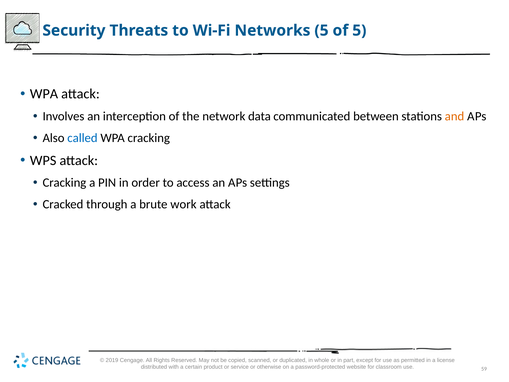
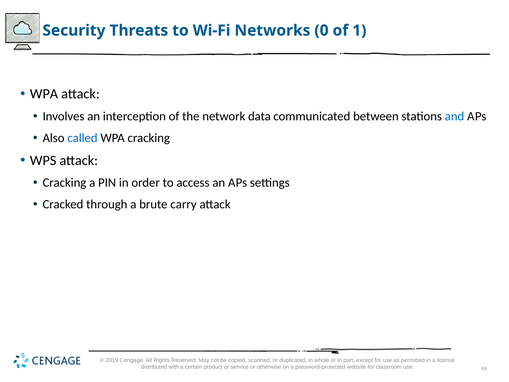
Networks 5: 5 -> 0
of 5: 5 -> 1
and colour: orange -> blue
work: work -> carry
